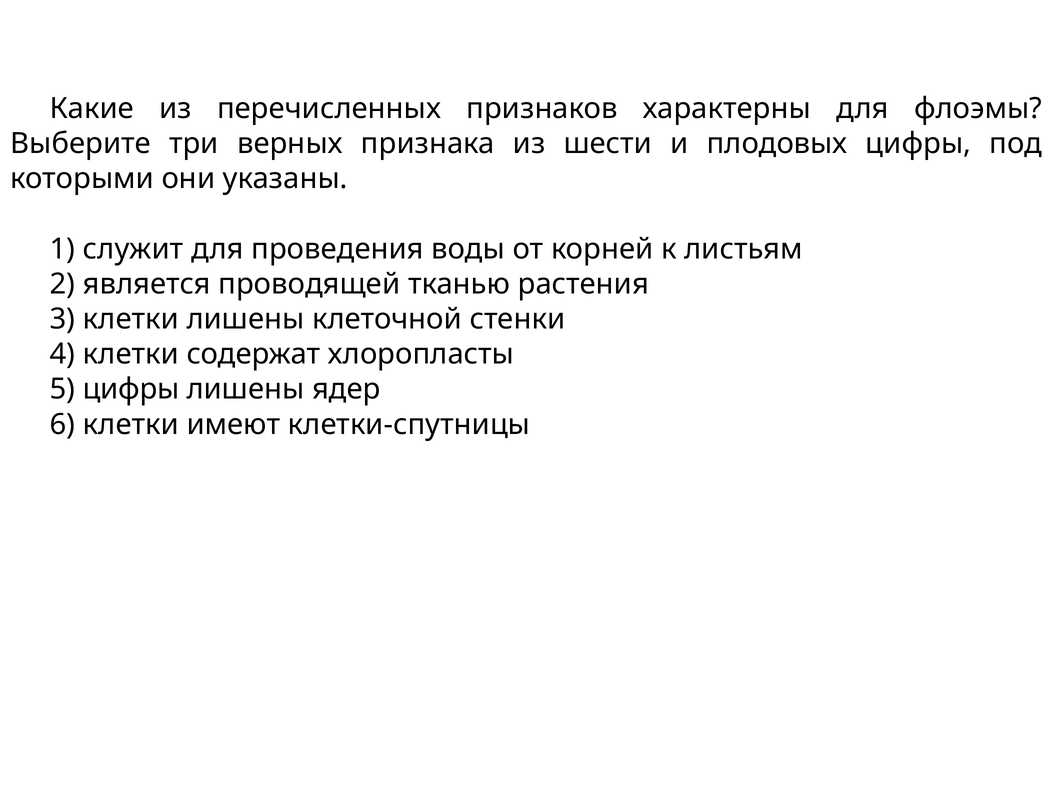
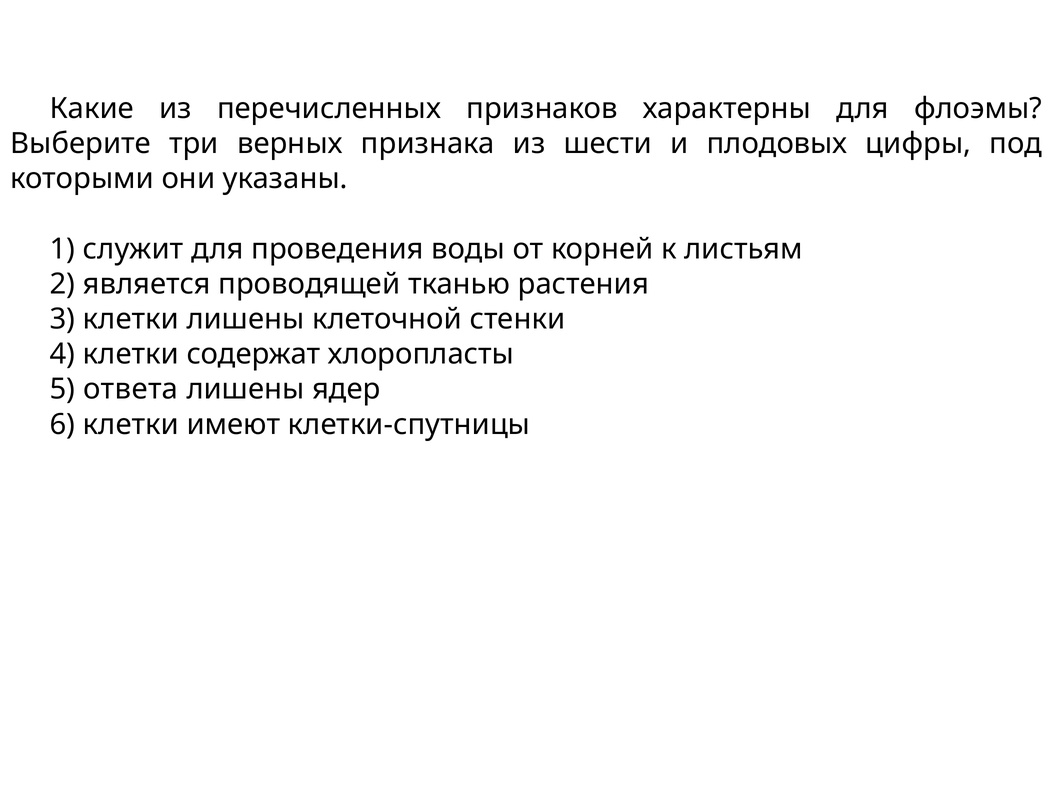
5 цифры: цифры -> ответа
